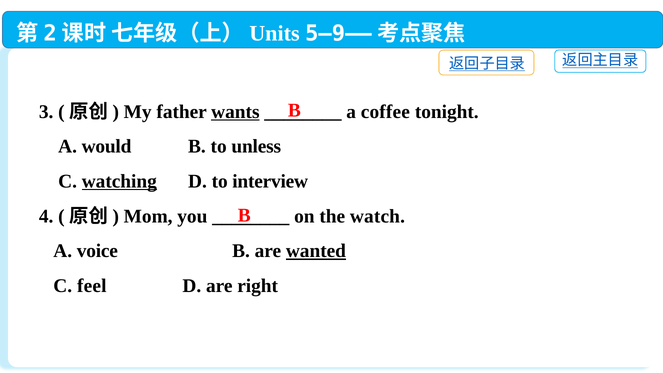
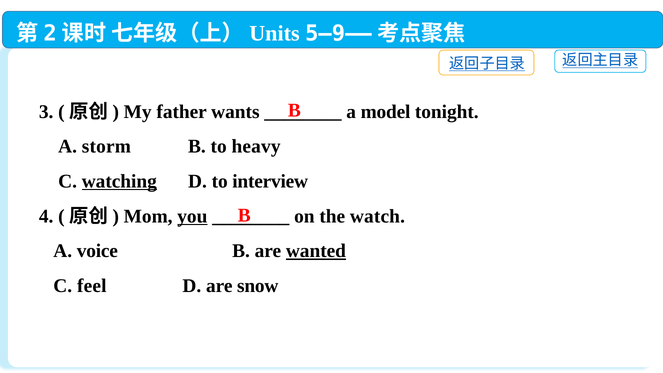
wants underline: present -> none
coffee: coffee -> model
would: would -> storm
unless: unless -> heavy
you underline: none -> present
right: right -> snow
